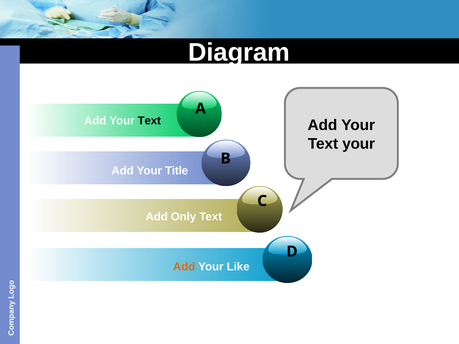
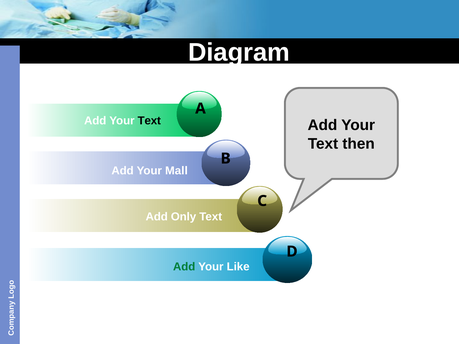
Text your: your -> then
Title: Title -> Mall
Add at (184, 267) colour: orange -> green
